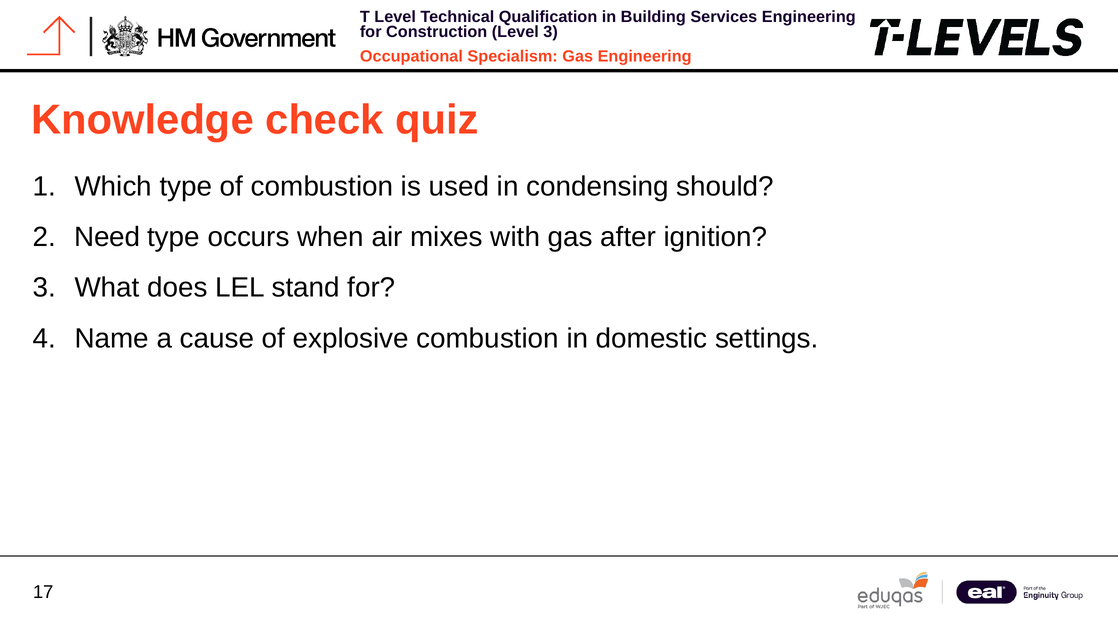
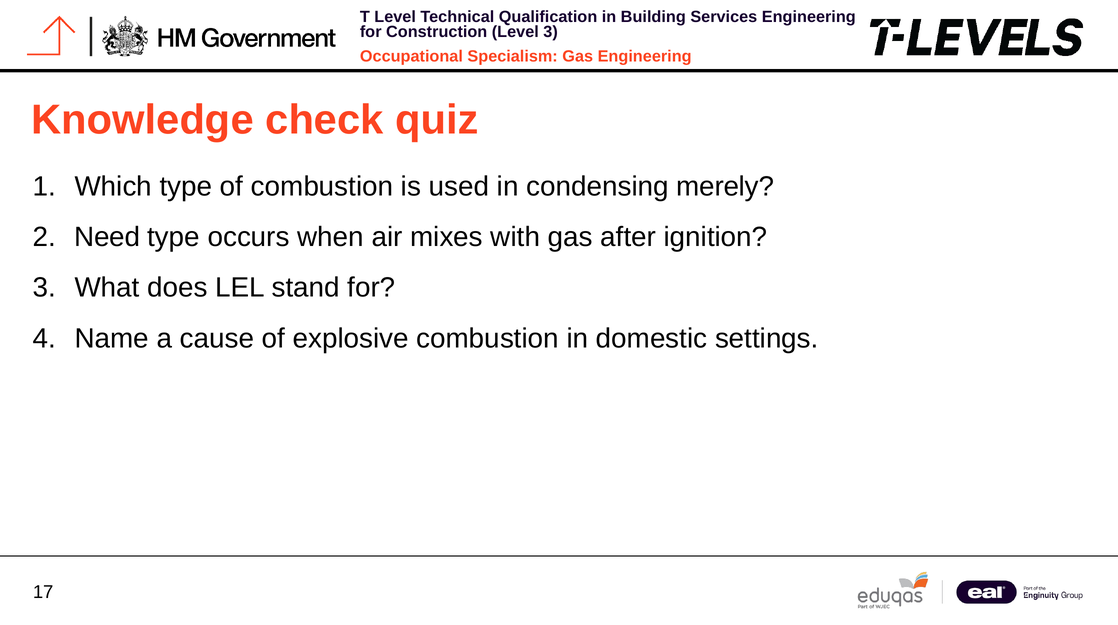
should: should -> merely
